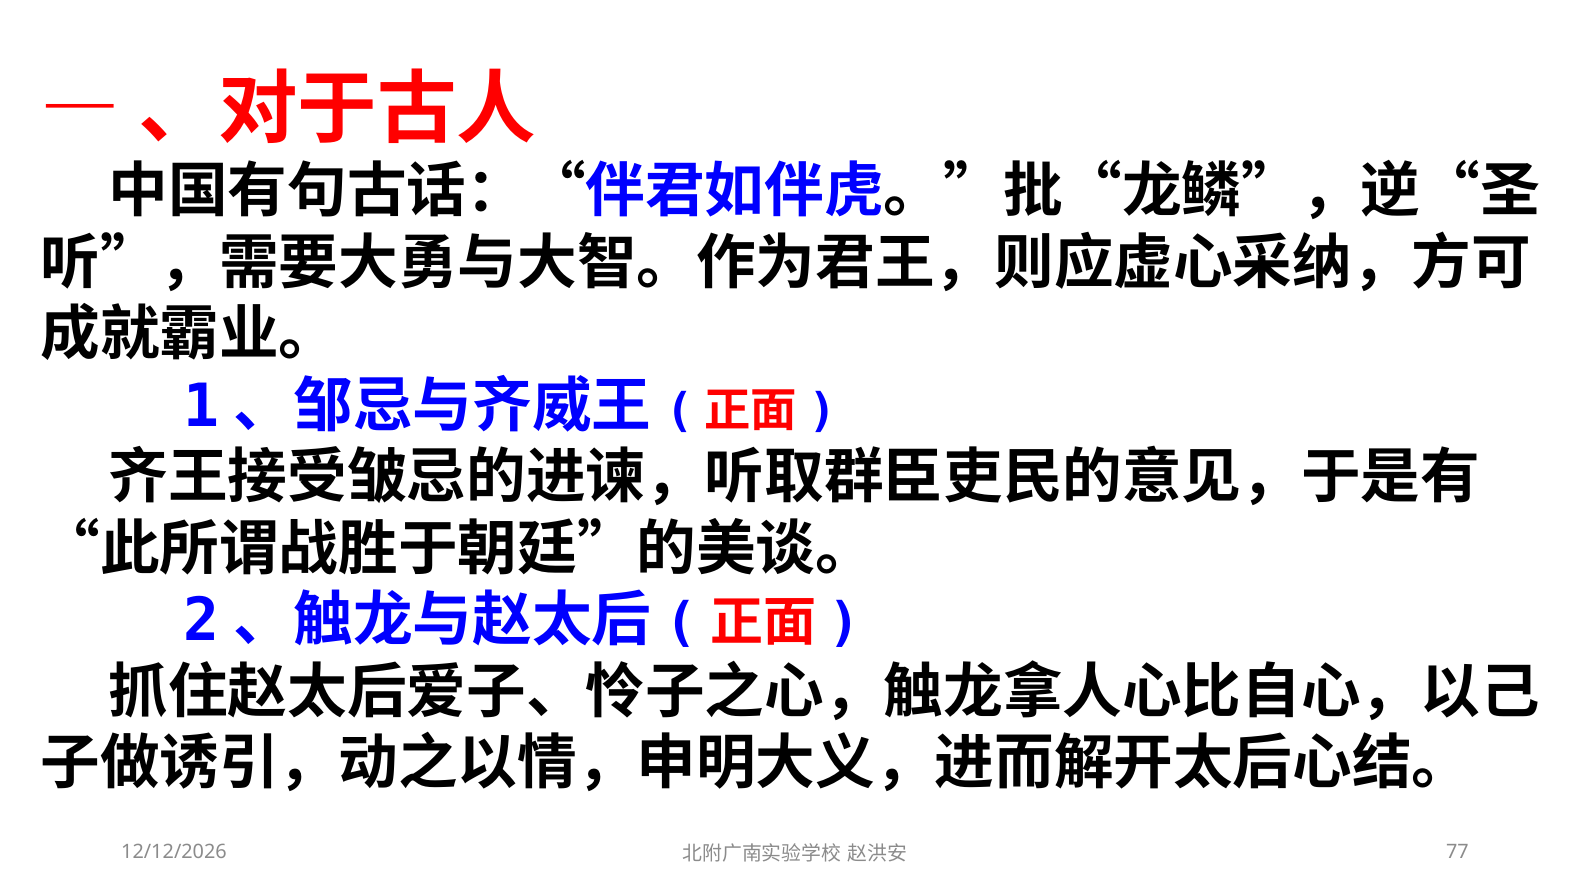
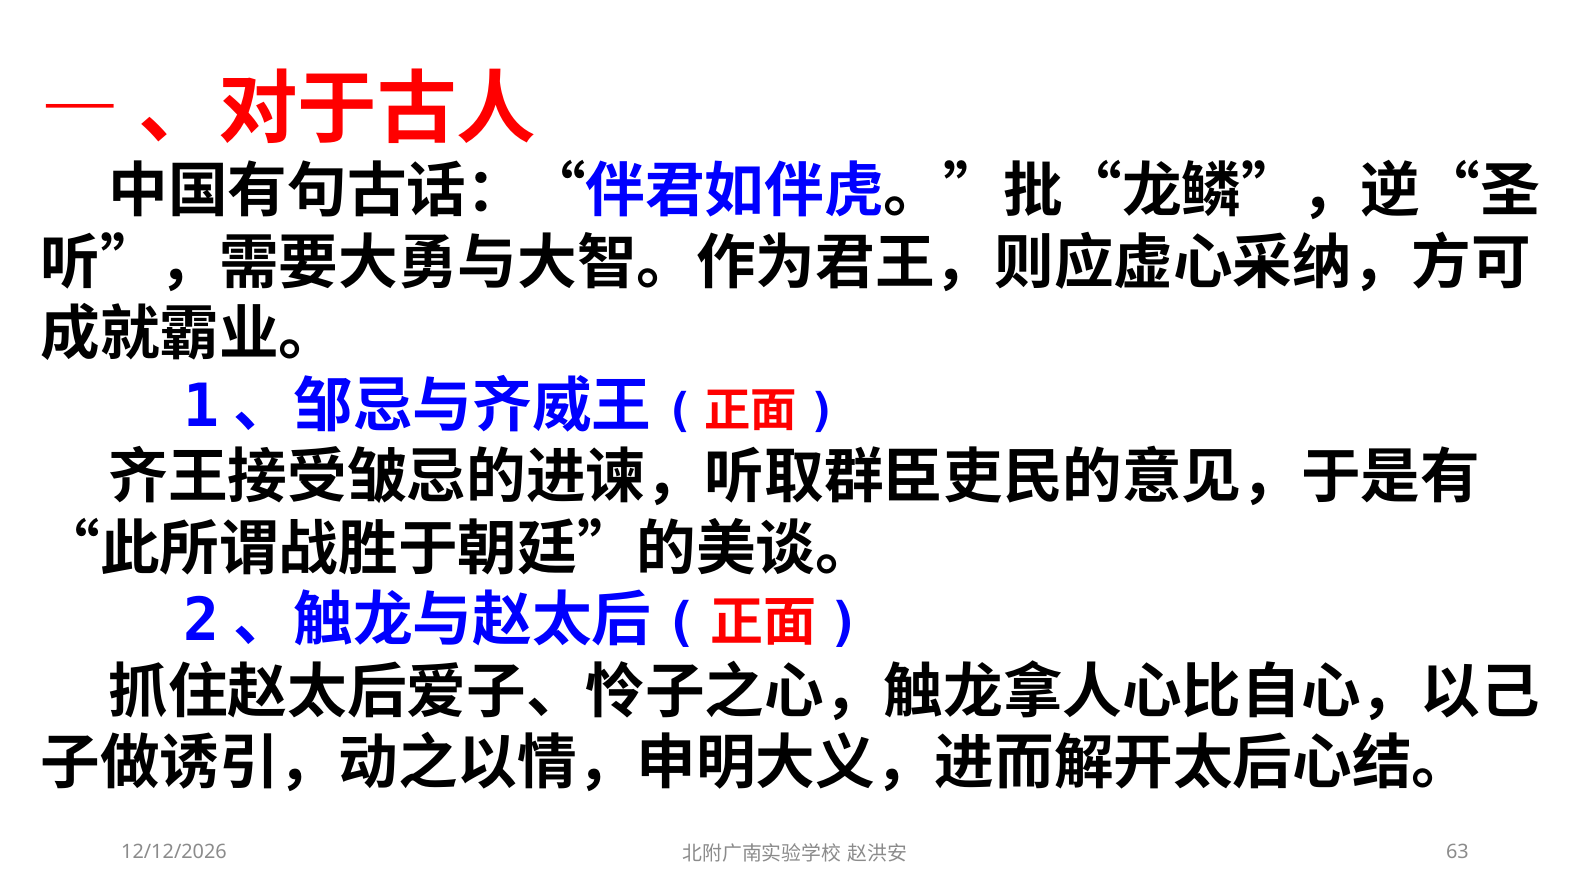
77: 77 -> 63
